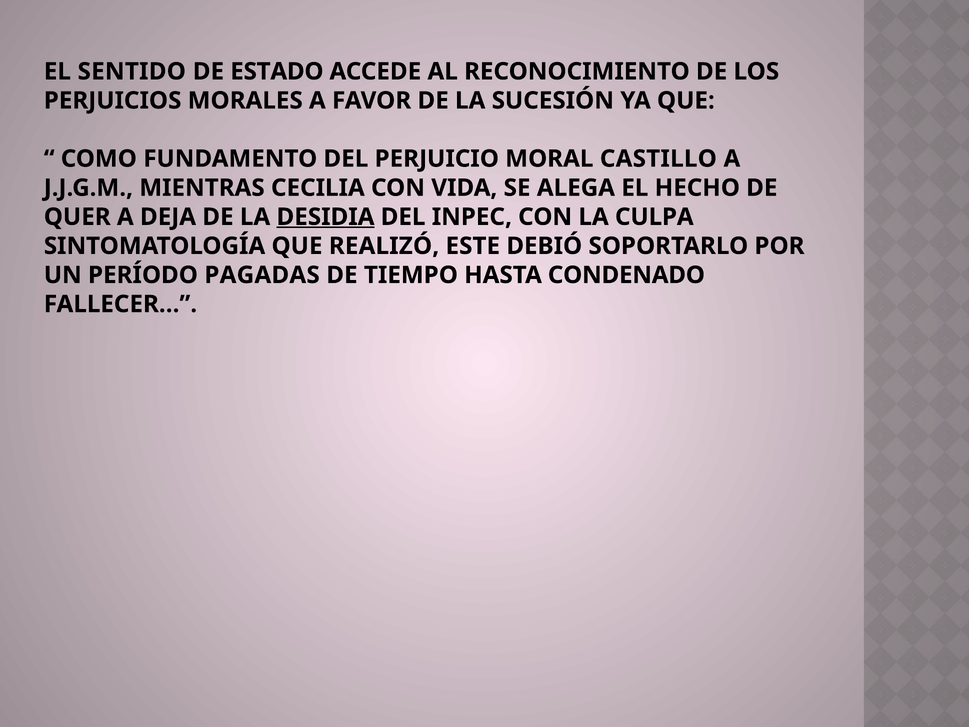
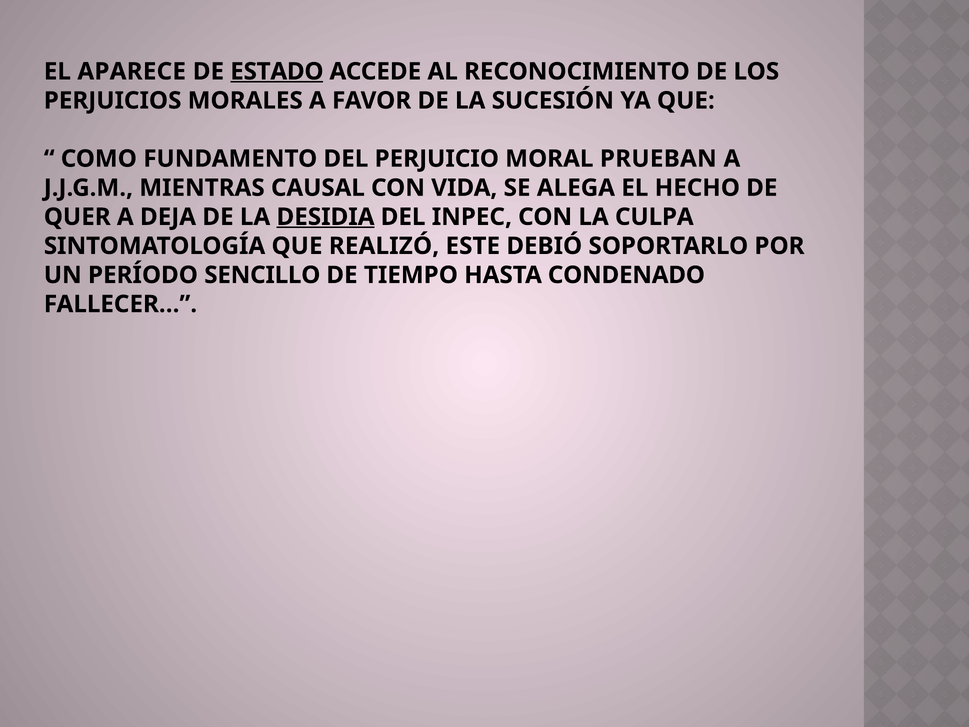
SENTIDO: SENTIDO -> APARECE
ESTADO underline: none -> present
CASTILLO: CASTILLO -> PRUEBAN
CECILIA: CECILIA -> CAUSAL
PAGADAS: PAGADAS -> SENCILLO
